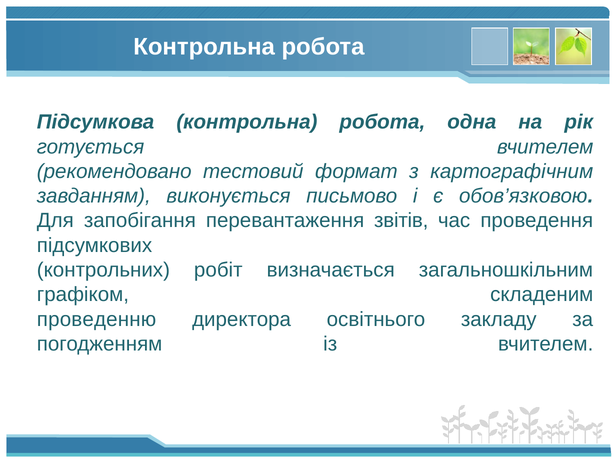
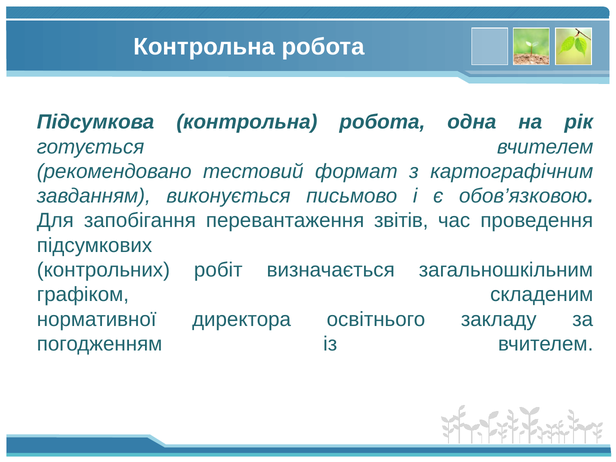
проведенню: проведенню -> нормативної
